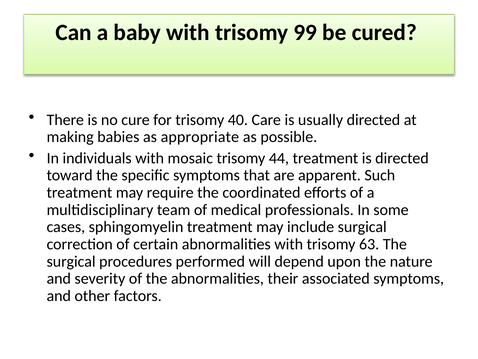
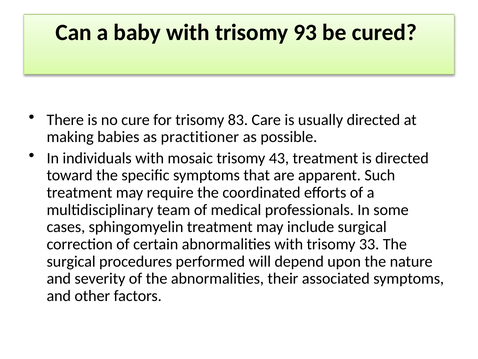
99: 99 -> 93
40: 40 -> 83
appropriate: appropriate -> practitioner
44: 44 -> 43
63: 63 -> 33
